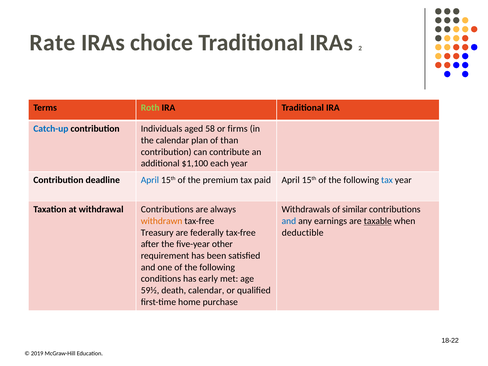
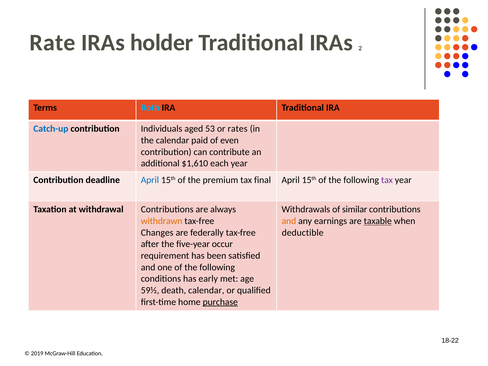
choice: choice -> holder
Roth colour: light green -> light blue
58: 58 -> 53
firms: firms -> rates
plan: plan -> paid
than: than -> even
$1,100: $1,100 -> $1,610
paid: paid -> final
tax at (387, 180) colour: blue -> purple
and at (289, 221) colour: blue -> orange
Treasury: Treasury -> Changes
other: other -> occur
purchase underline: none -> present
